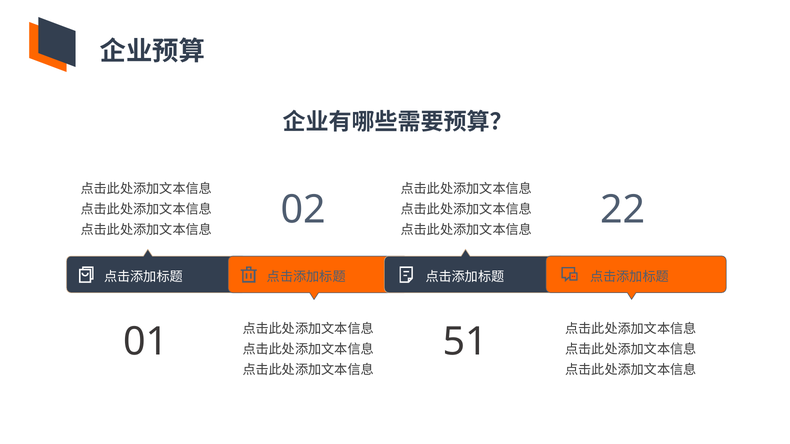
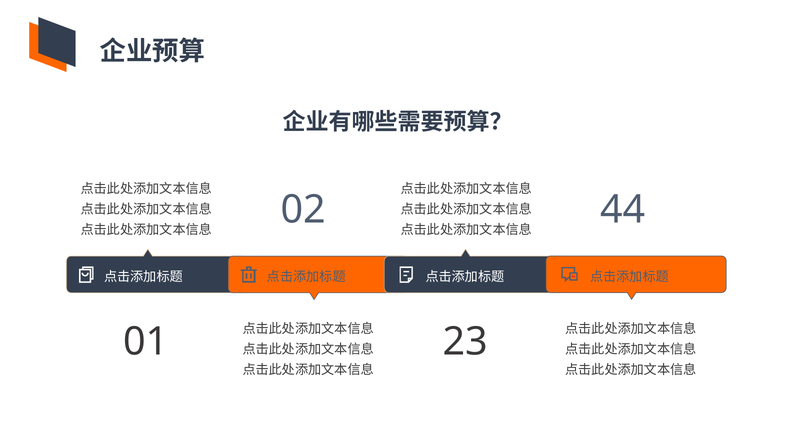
22: 22 -> 44
51: 51 -> 23
